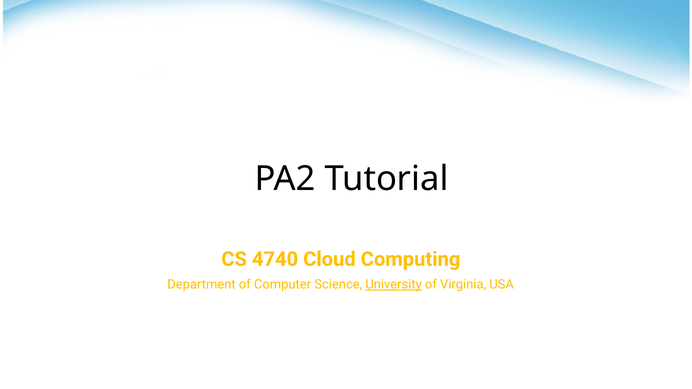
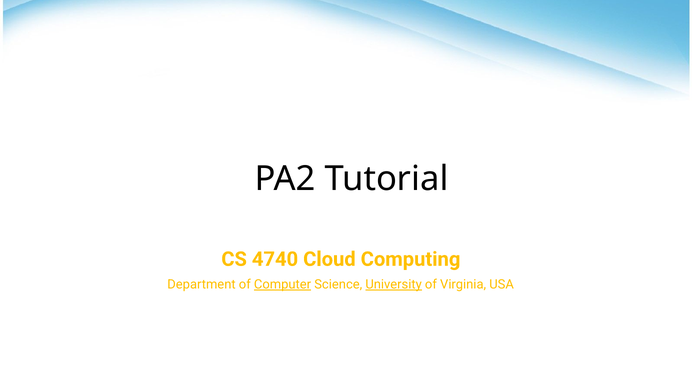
Computer underline: none -> present
